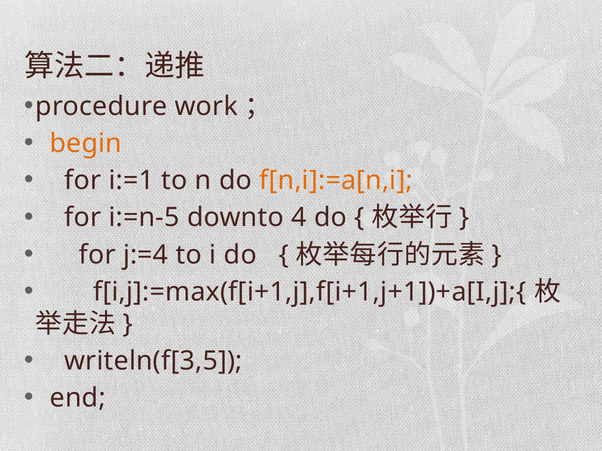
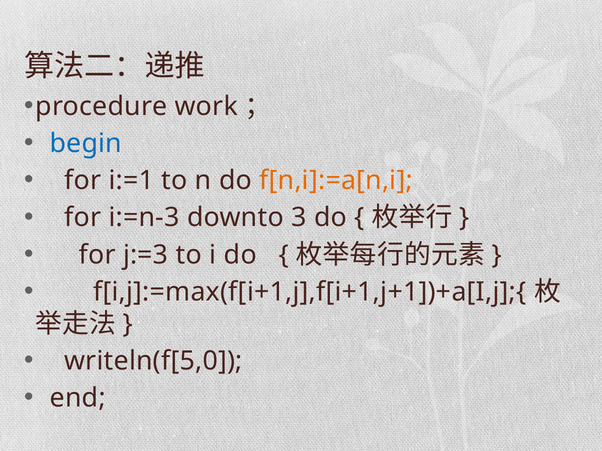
begin colour: orange -> blue
i:=n-5: i:=n-5 -> i:=n-3
4: 4 -> 3
j:=4: j:=4 -> j:=3
writeln(f[3,5: writeln(f[3,5 -> writeln(f[5,0
